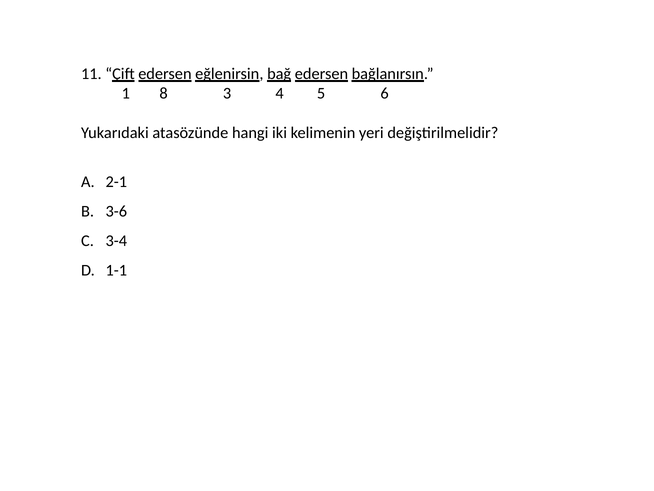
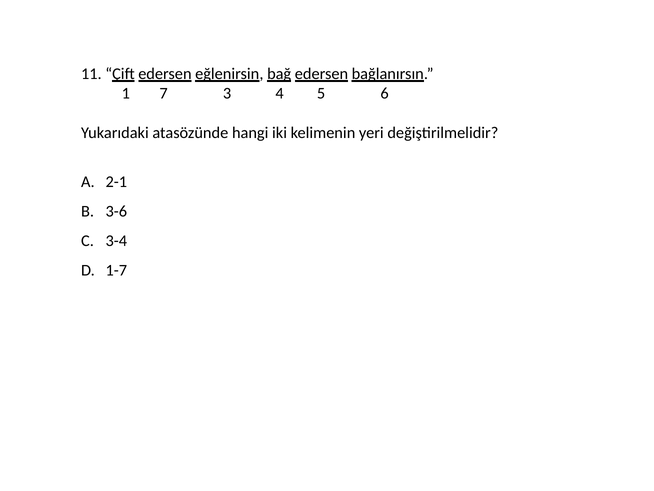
8: 8 -> 7
1-1: 1-1 -> 1-7
